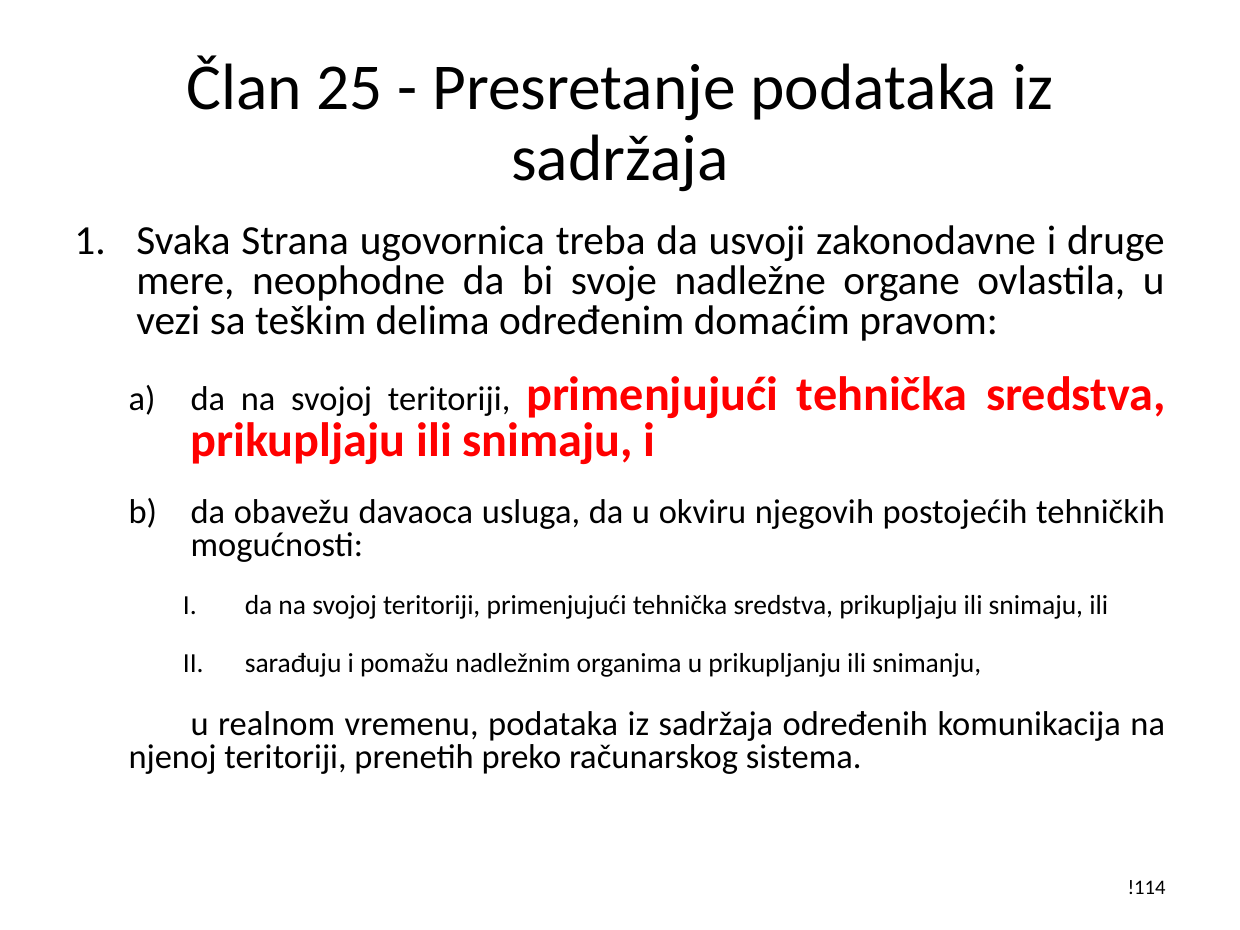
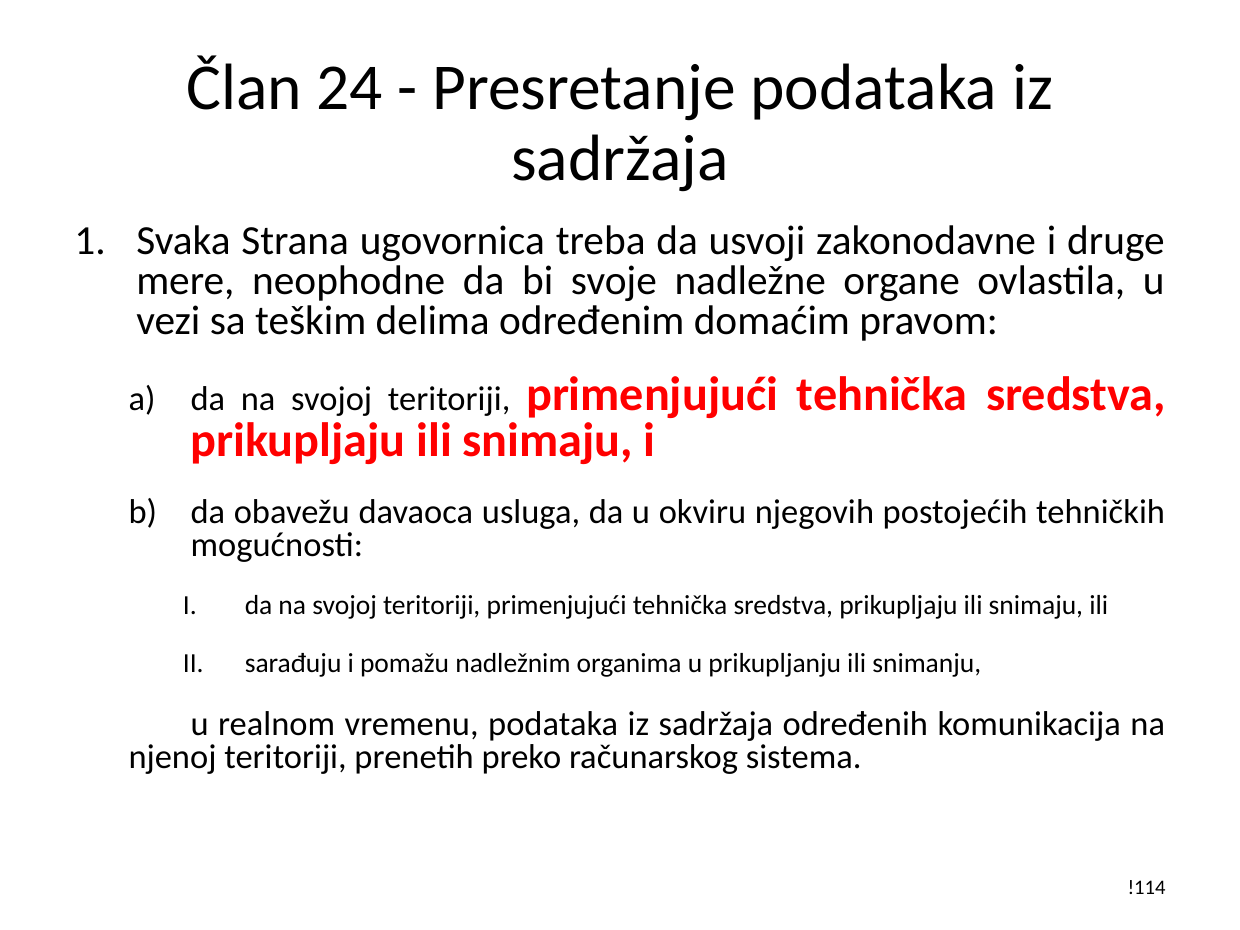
25: 25 -> 24
